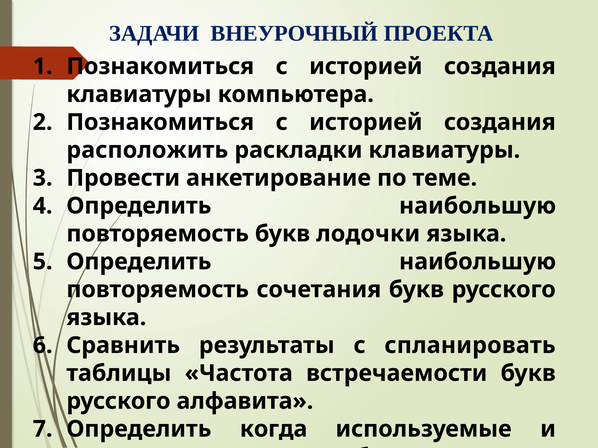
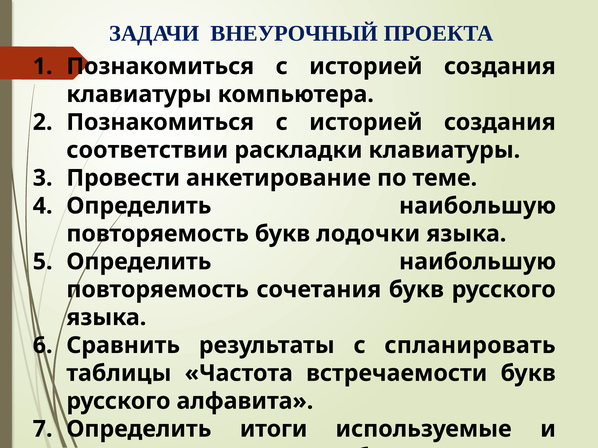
расположить: расположить -> соответствии
когда: когда -> итоги
